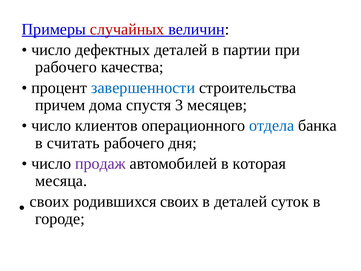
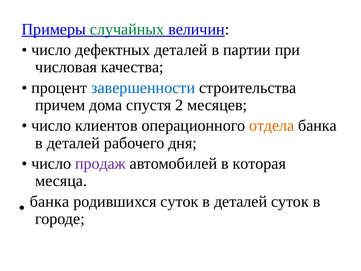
случайных colour: red -> green
рабочего at (66, 67): рабочего -> числовая
3: 3 -> 2
отдела colour: blue -> orange
считать at (73, 143): считать -> деталей
своих at (50, 201): своих -> банка
родившихся своих: своих -> суток
